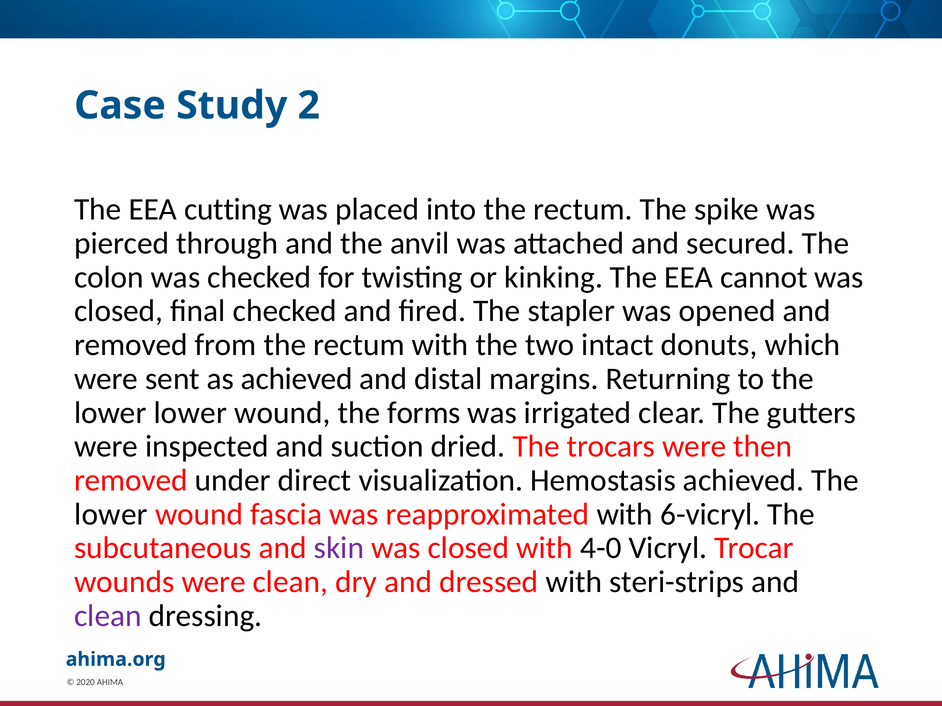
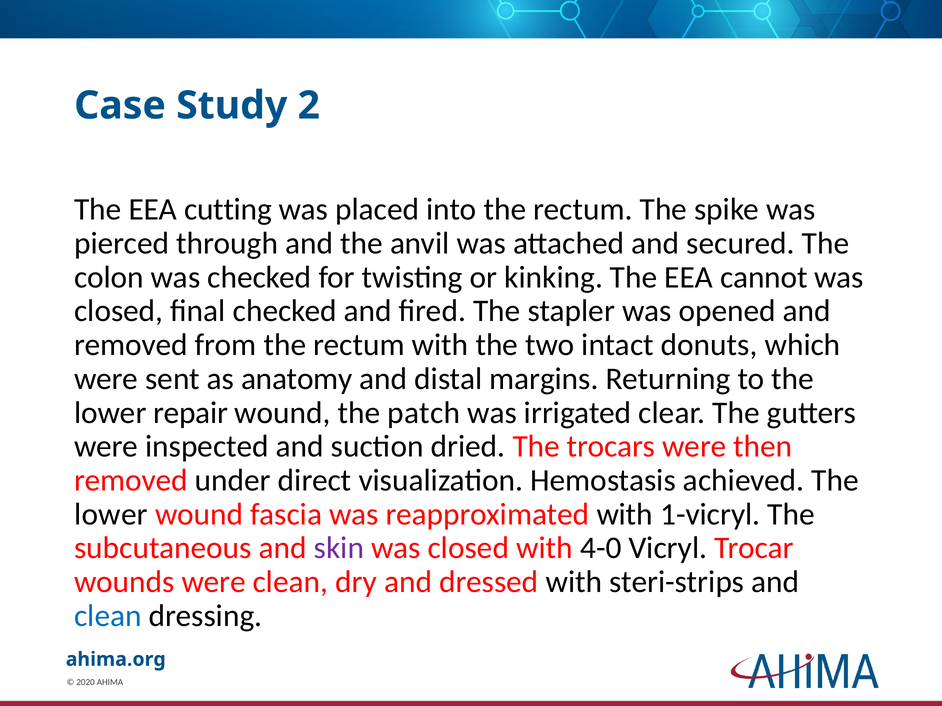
as achieved: achieved -> anatomy
lower lower: lower -> repair
forms: forms -> patch
6-vicryl: 6-vicryl -> 1-vicryl
clean at (108, 616) colour: purple -> blue
